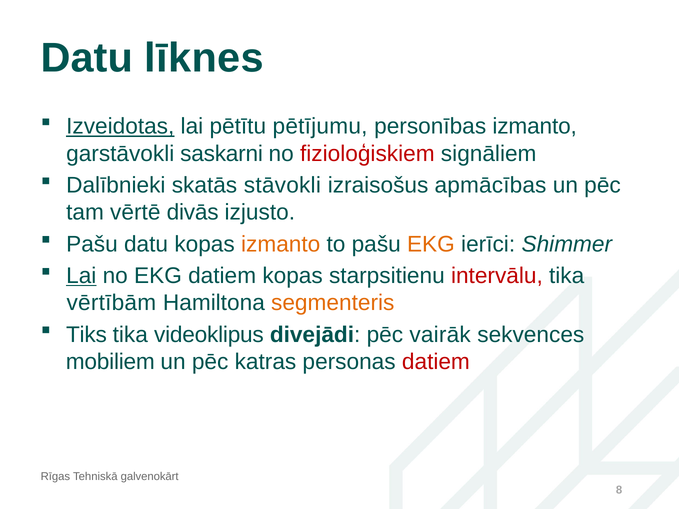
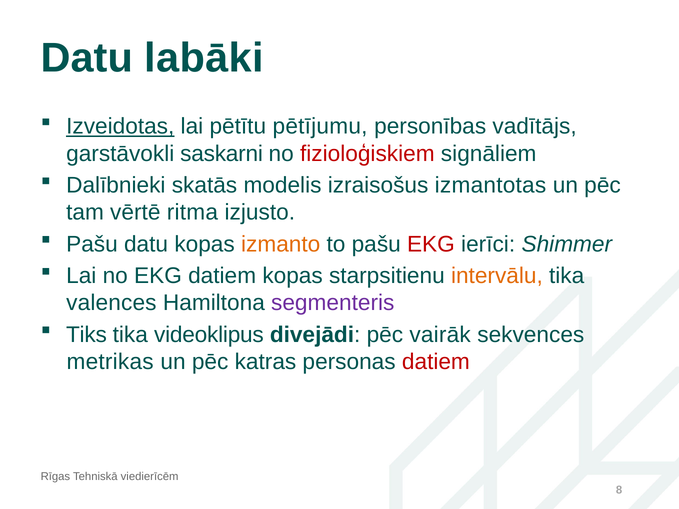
līknes: līknes -> labāki
personības izmanto: izmanto -> vadītājs
stāvokli: stāvokli -> modelis
apmācības: apmācības -> izmantotas
divās: divās -> ritma
EKG at (431, 244) colour: orange -> red
Lai at (81, 276) underline: present -> none
intervālu colour: red -> orange
vērtībām: vērtībām -> valences
segmenteris colour: orange -> purple
mobiliem: mobiliem -> metrikas
galvenokārt: galvenokārt -> viedierīcēm
